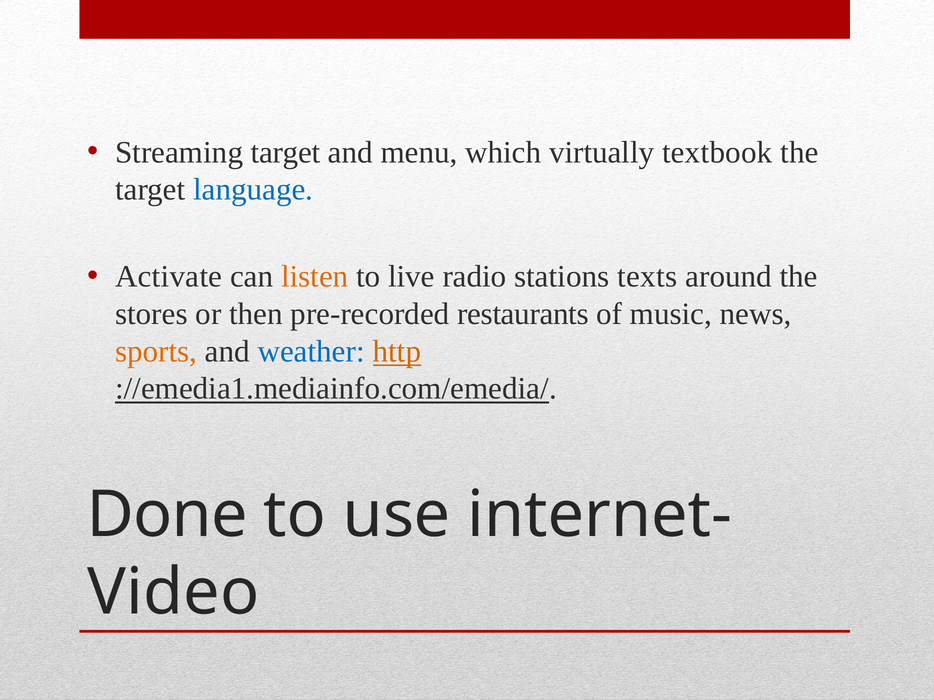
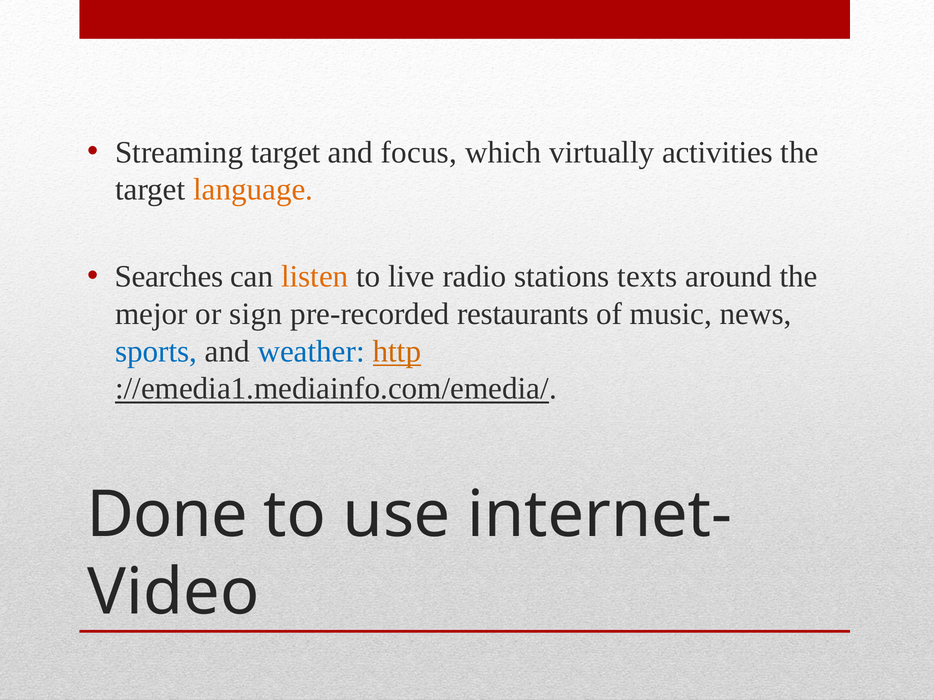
menu: menu -> focus
textbook: textbook -> activities
language colour: blue -> orange
Activate: Activate -> Searches
stores: stores -> mejor
then: then -> sign
sports colour: orange -> blue
